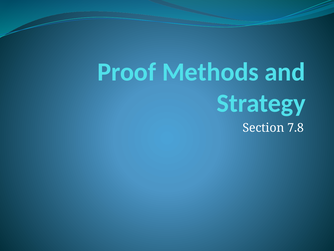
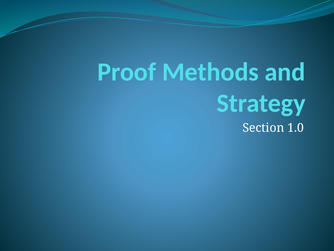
7.8: 7.8 -> 1.0
